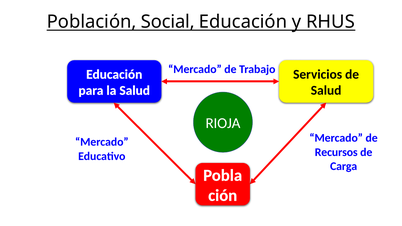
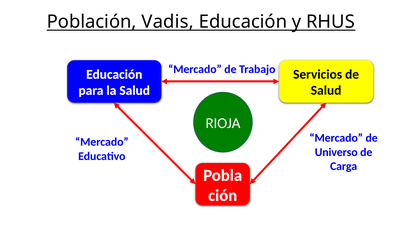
Social: Social -> Vadis
Recursos: Recursos -> Universo
